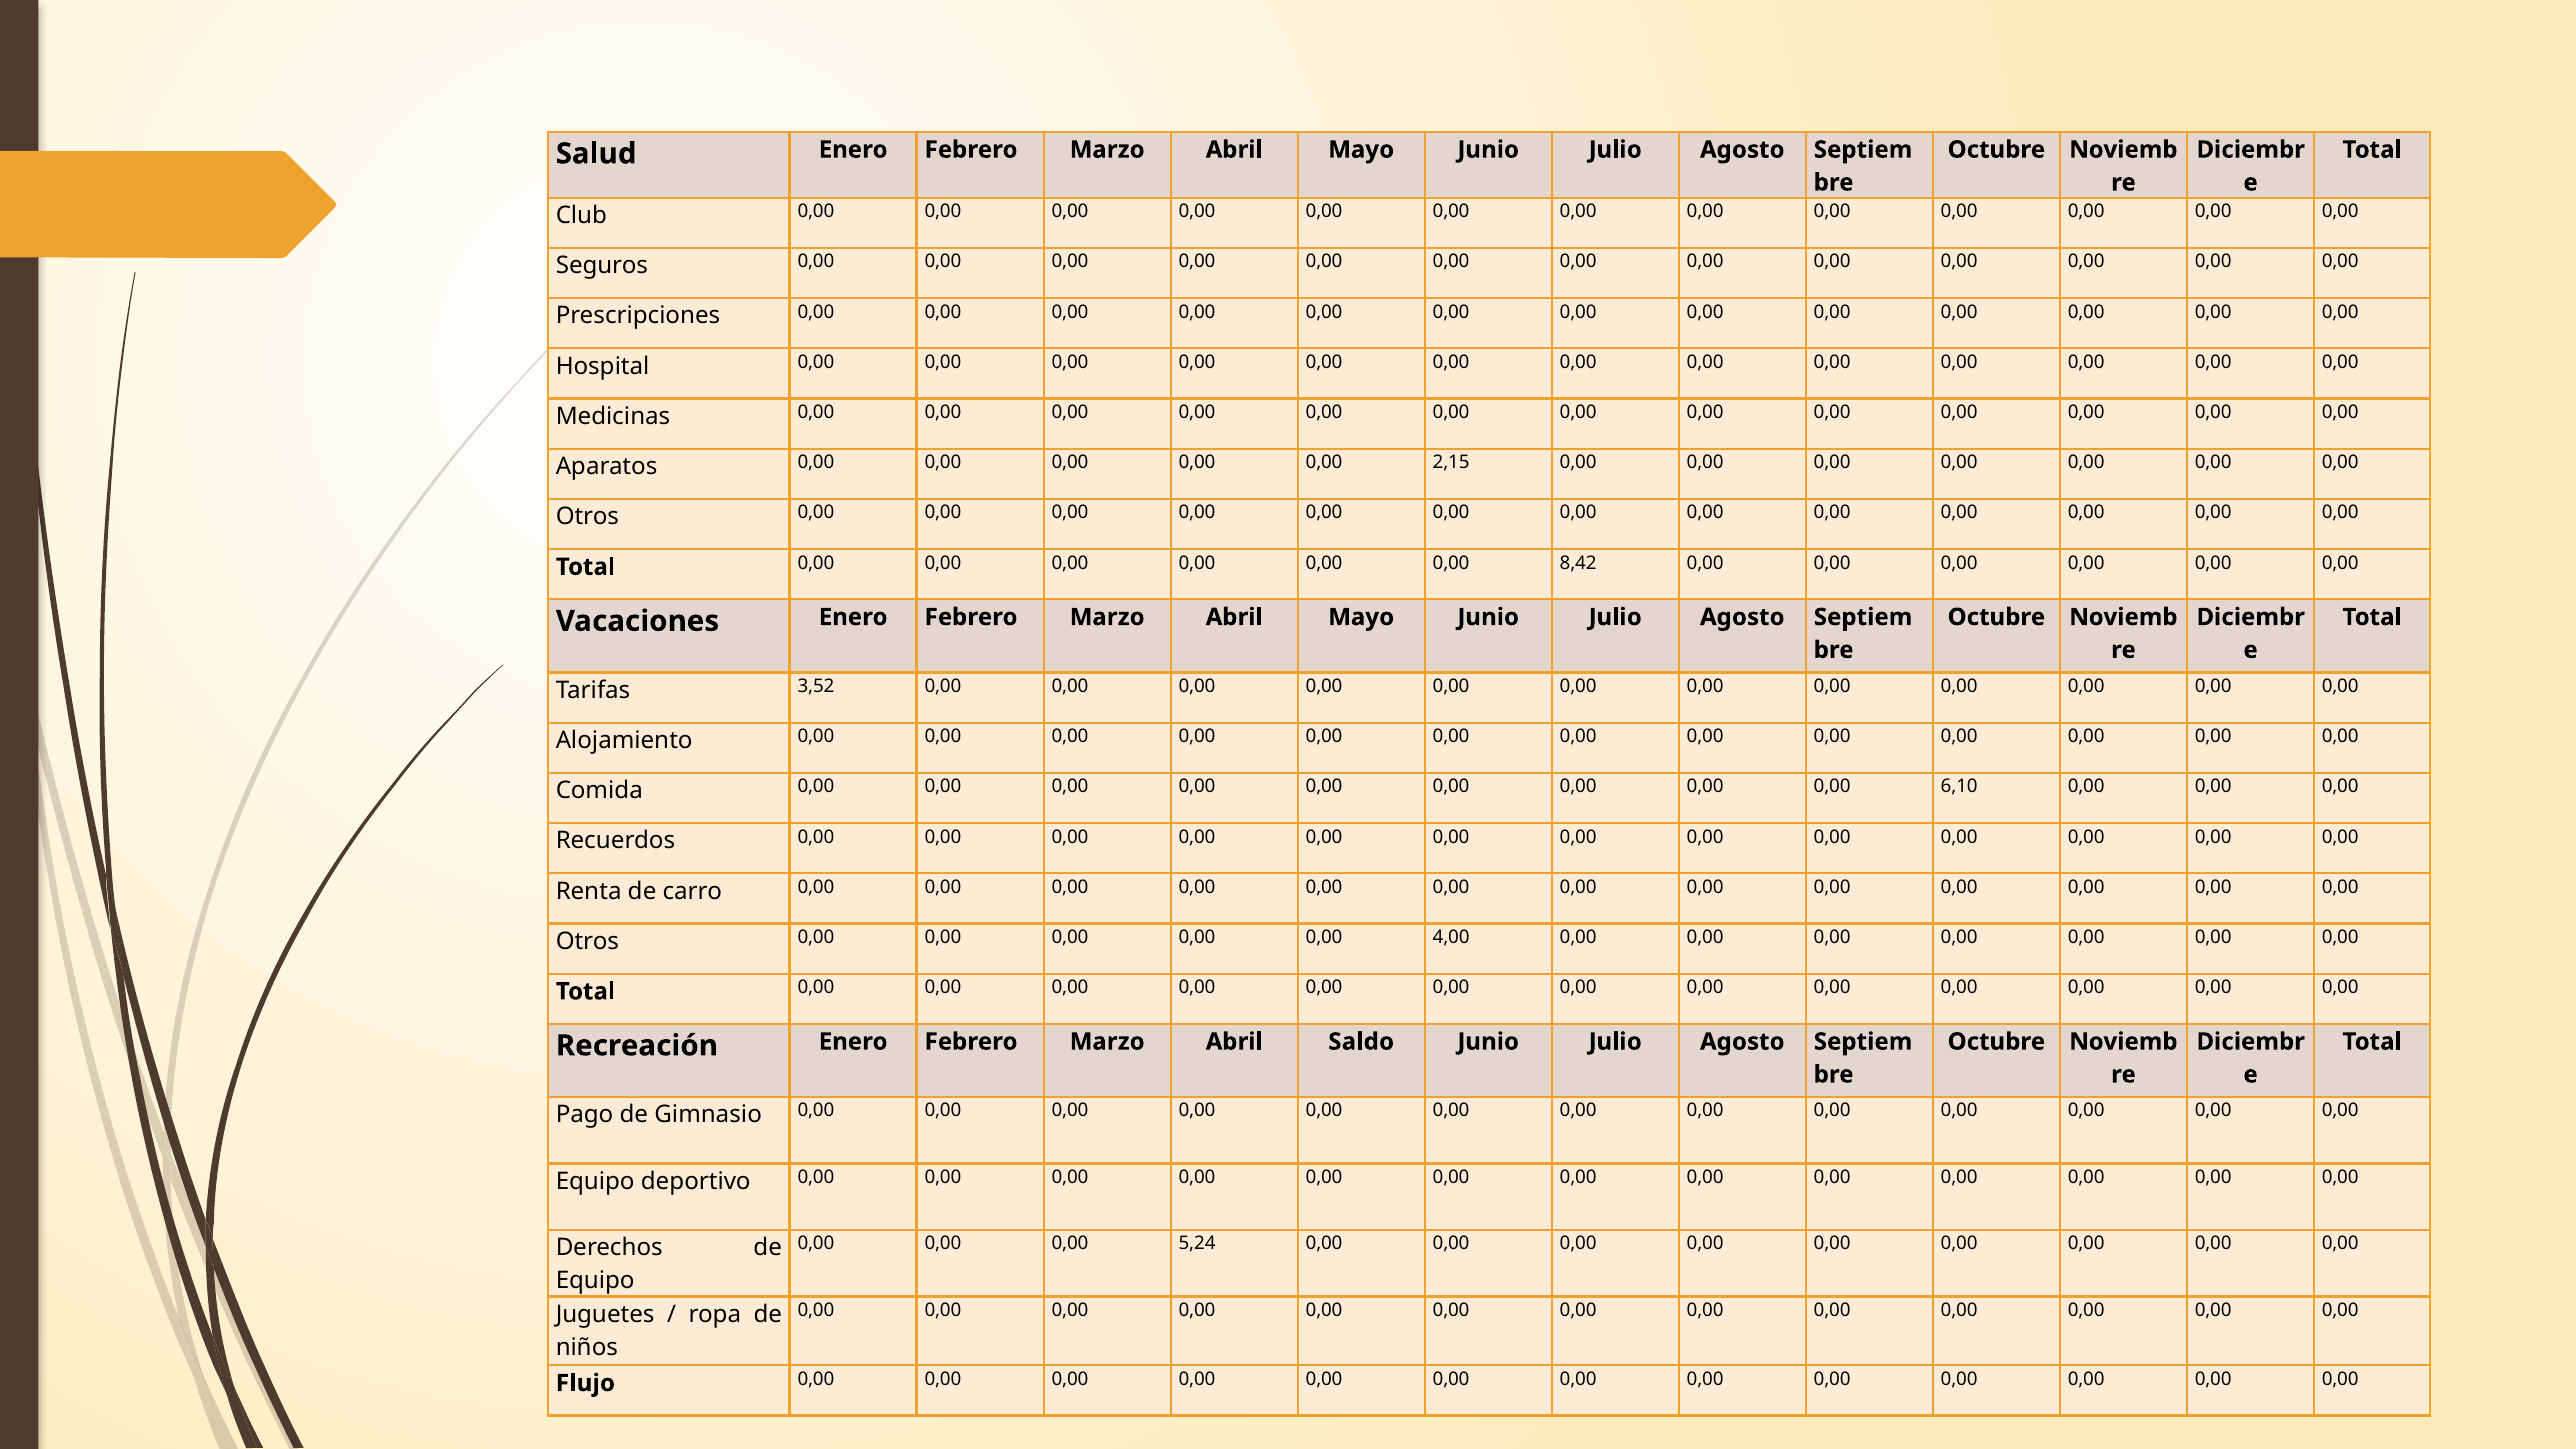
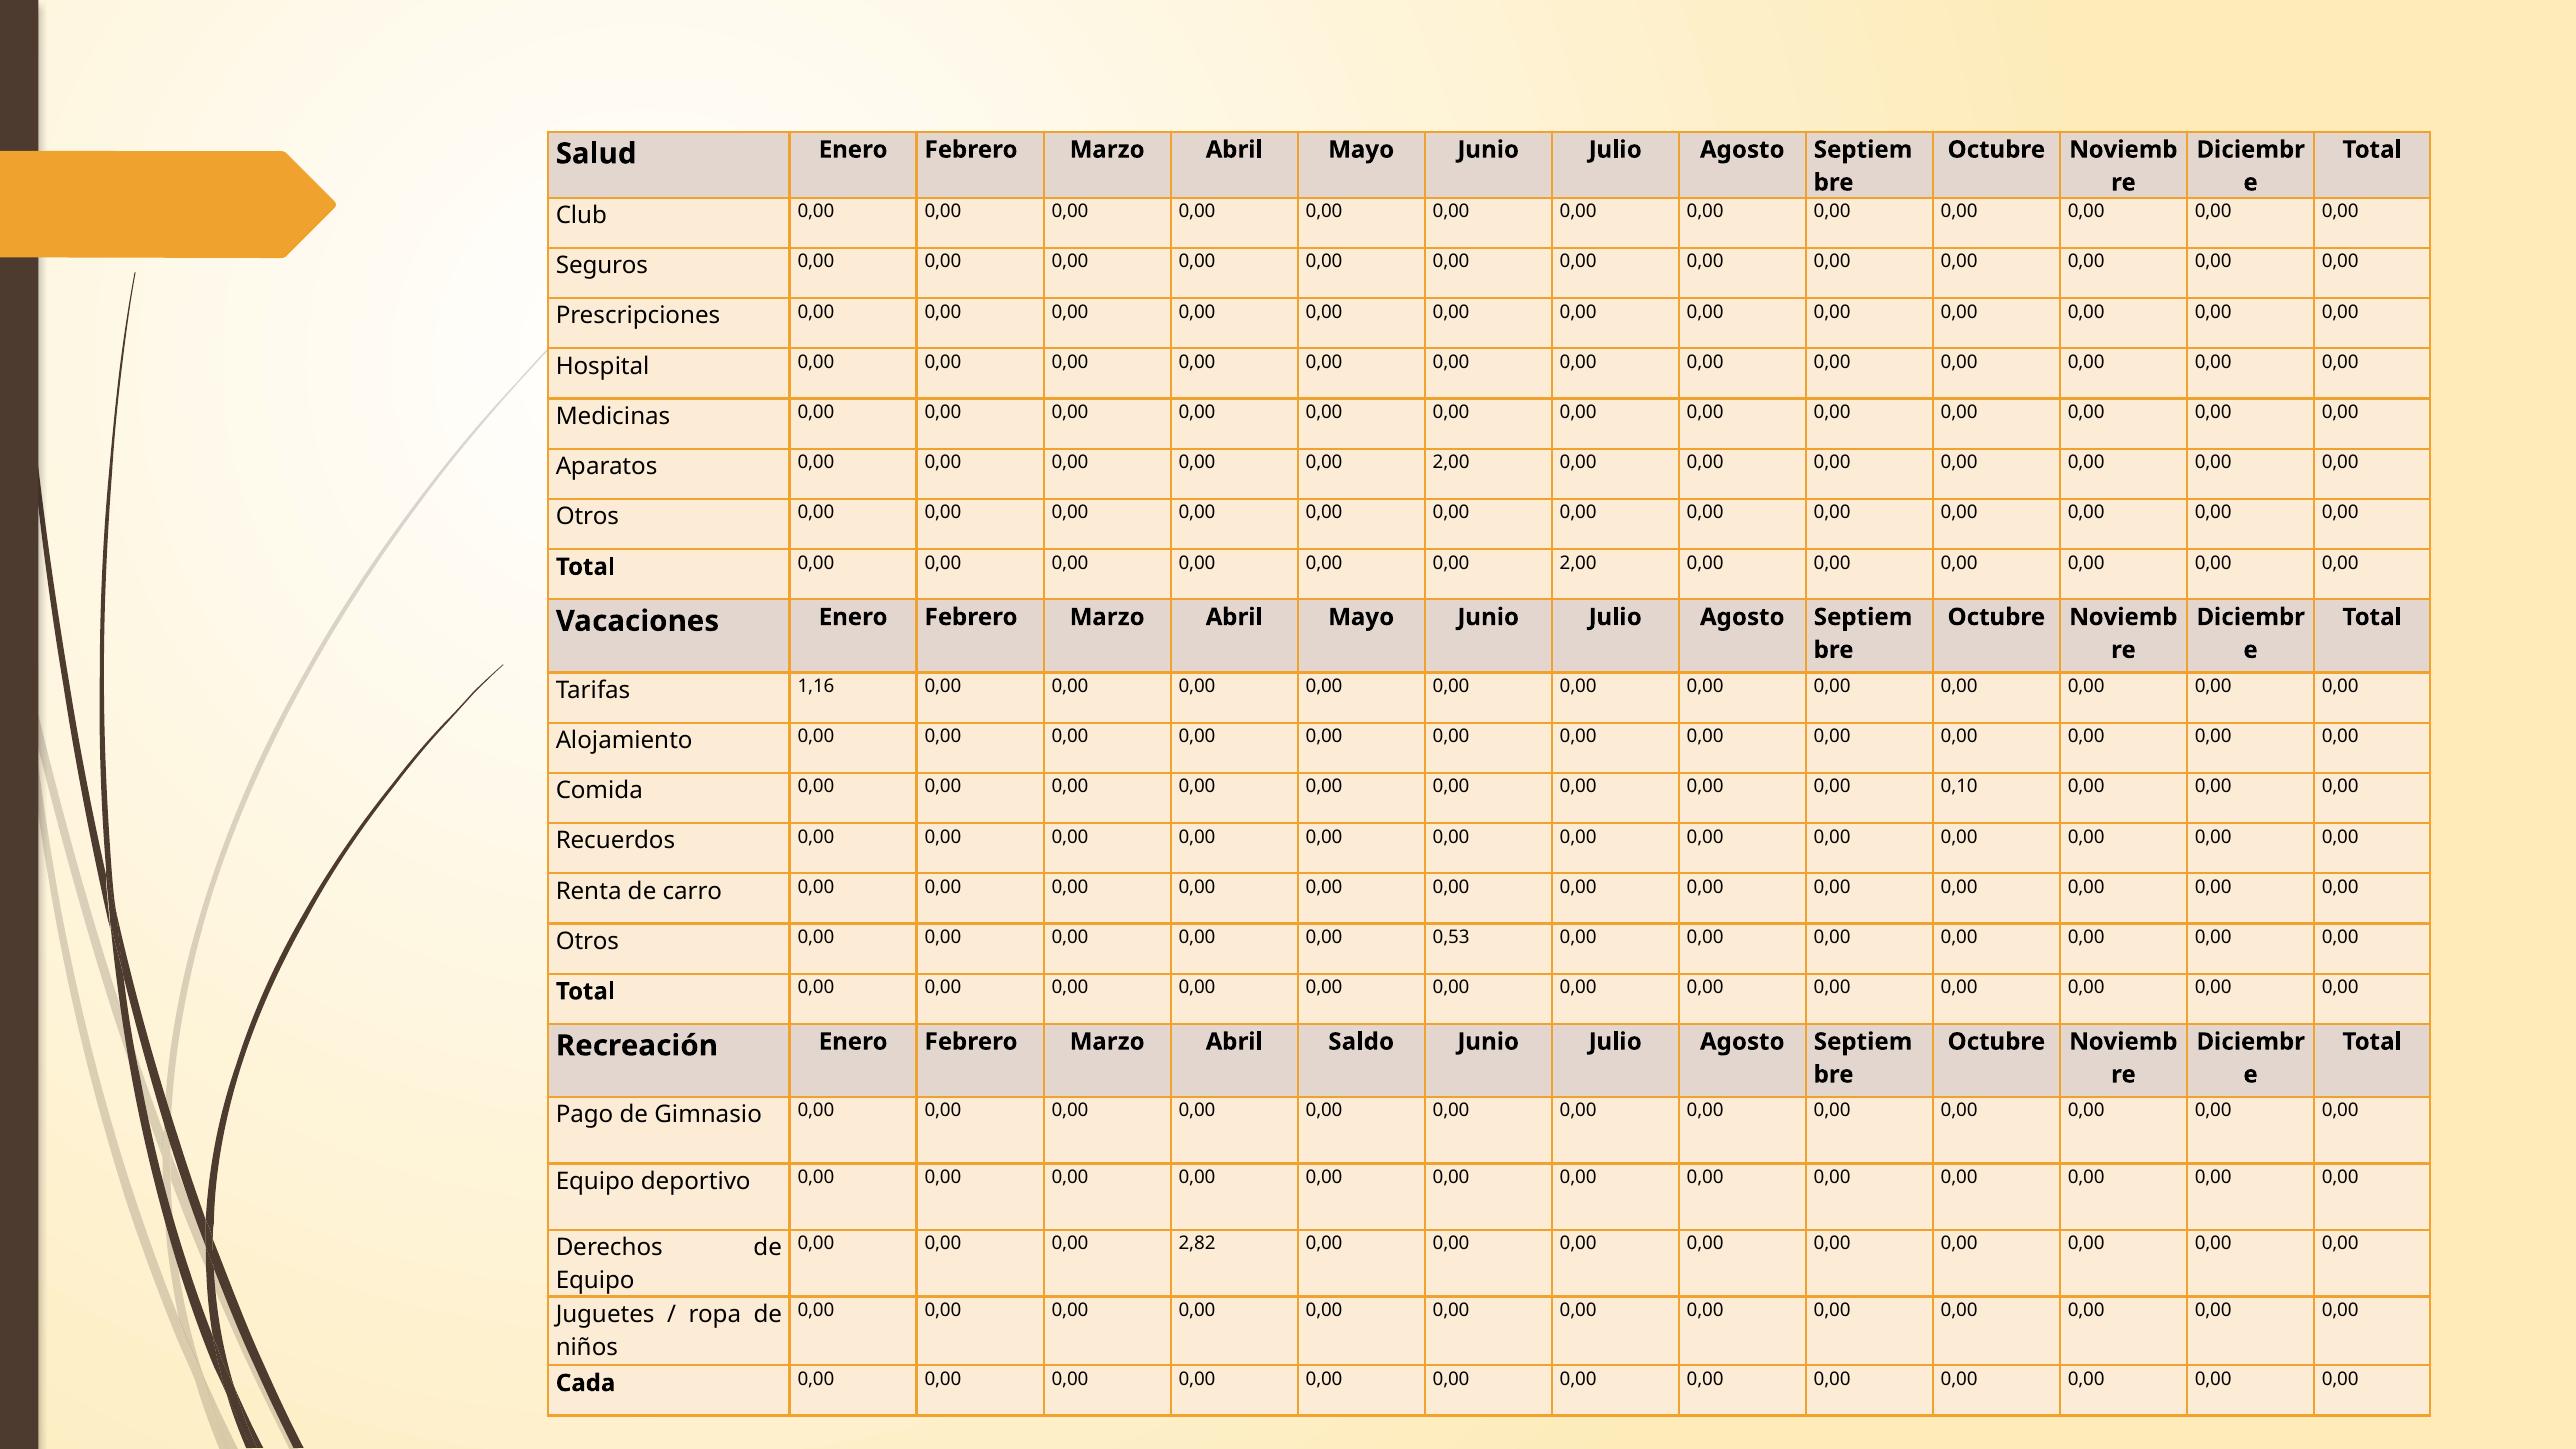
2,15 at (1451, 462): 2,15 -> 2,00
8,42 at (1578, 563): 8,42 -> 2,00
3,52: 3,52 -> 1,16
6,10: 6,10 -> 0,10
4,00: 4,00 -> 0,53
5,24: 5,24 -> 2,82
Flujo: Flujo -> Cada
